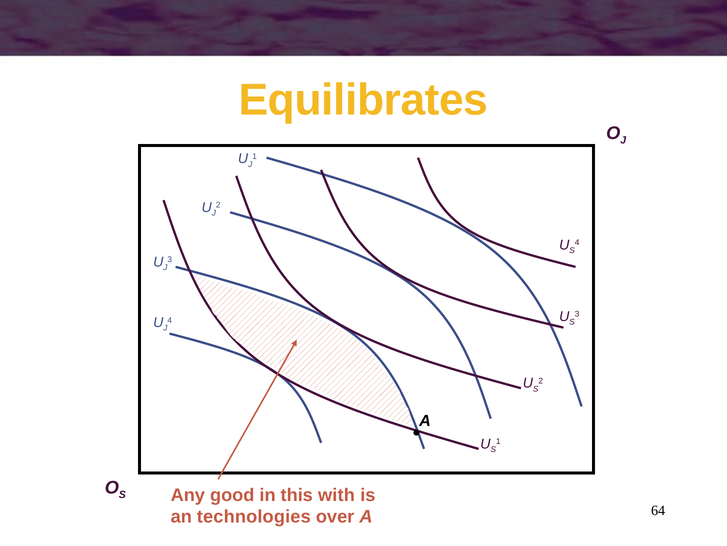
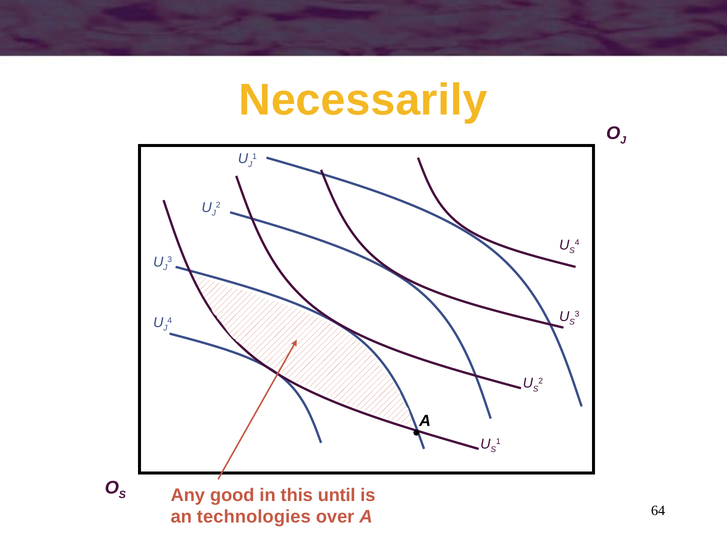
Equilibrates: Equilibrates -> Necessarily
with: with -> until
